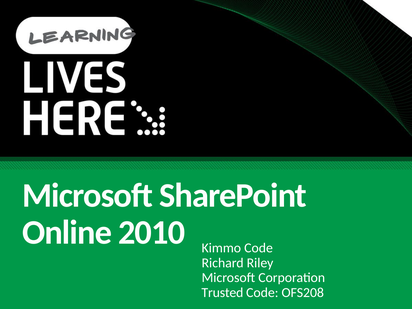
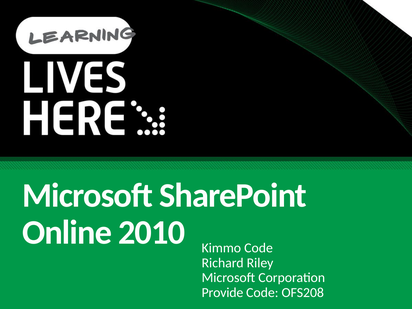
Trusted: Trusted -> Provide
